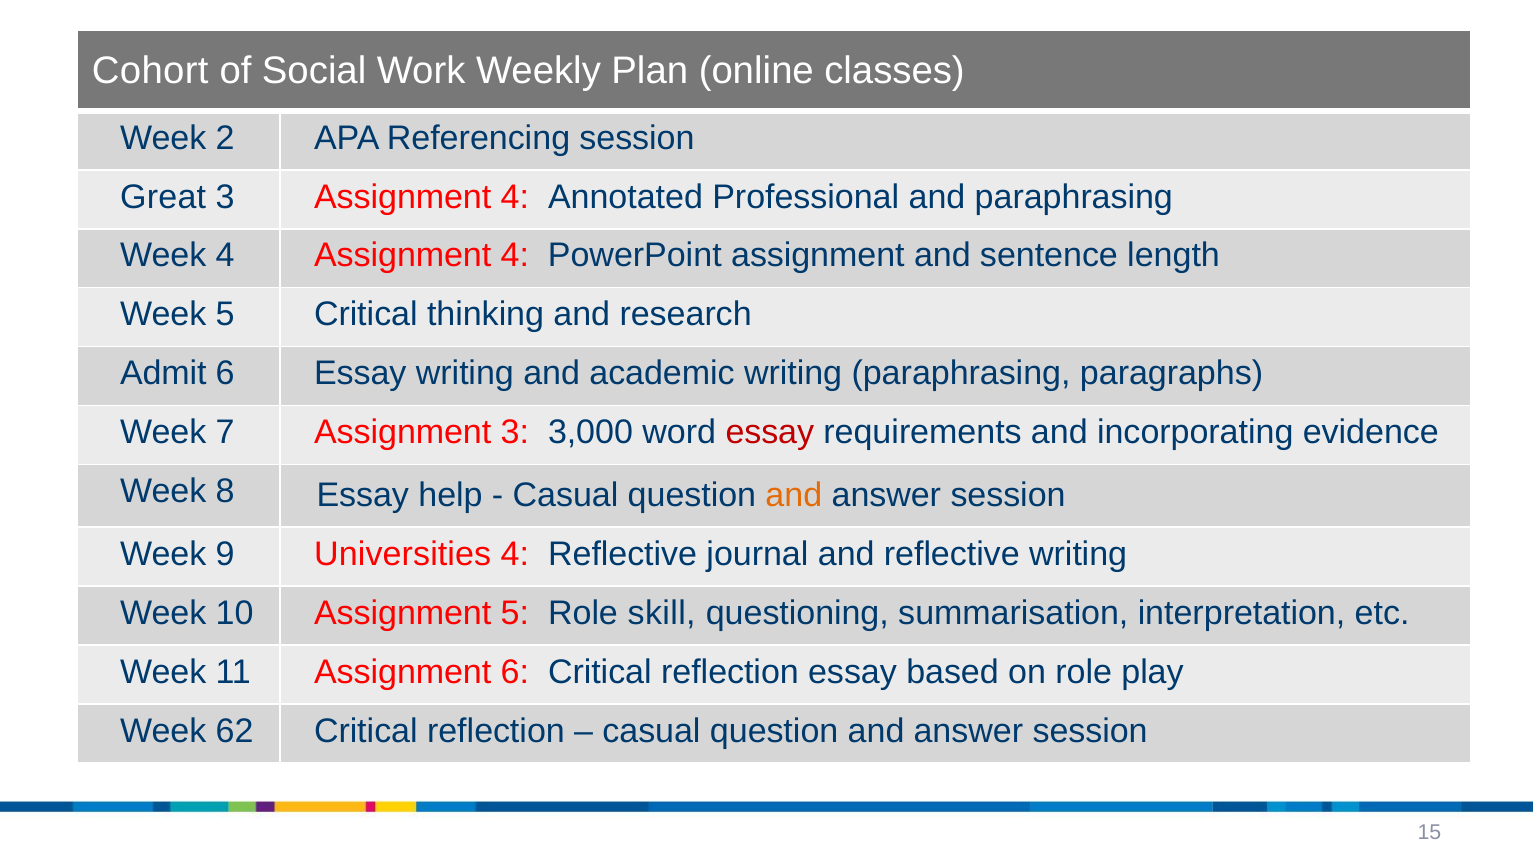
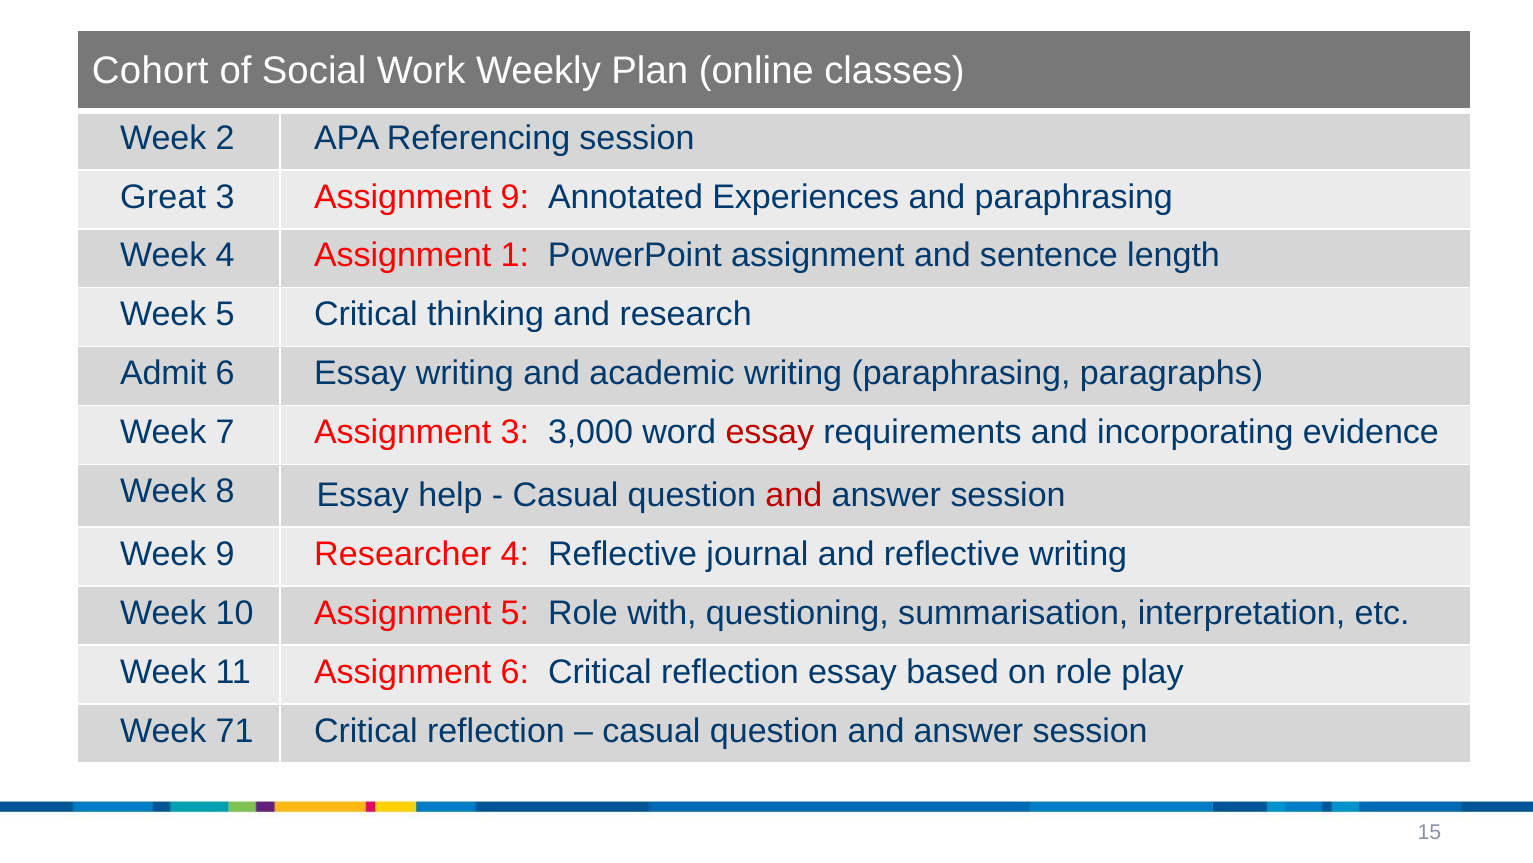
3 Assignment 4: 4 -> 9
Professional: Professional -> Experiences
4 Assignment 4: 4 -> 1
and at (794, 495) colour: orange -> red
Universities: Universities -> Researcher
skill: skill -> with
62: 62 -> 71
